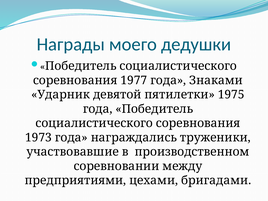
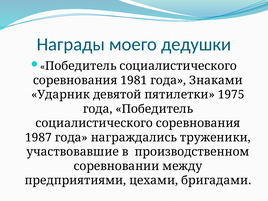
1977: 1977 -> 1981
1973: 1973 -> 1987
